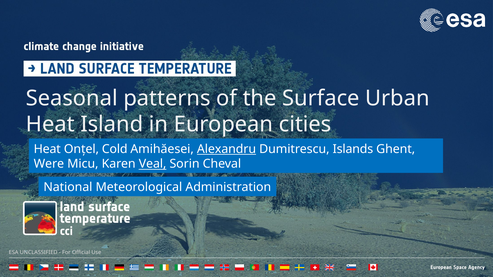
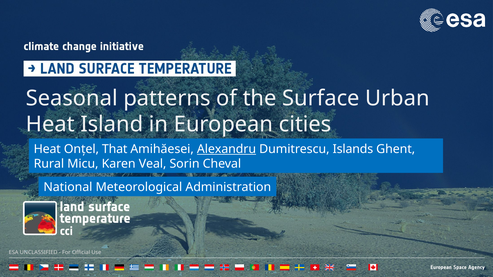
Cold: Cold -> That
Were: Were -> Rural
Veal underline: present -> none
